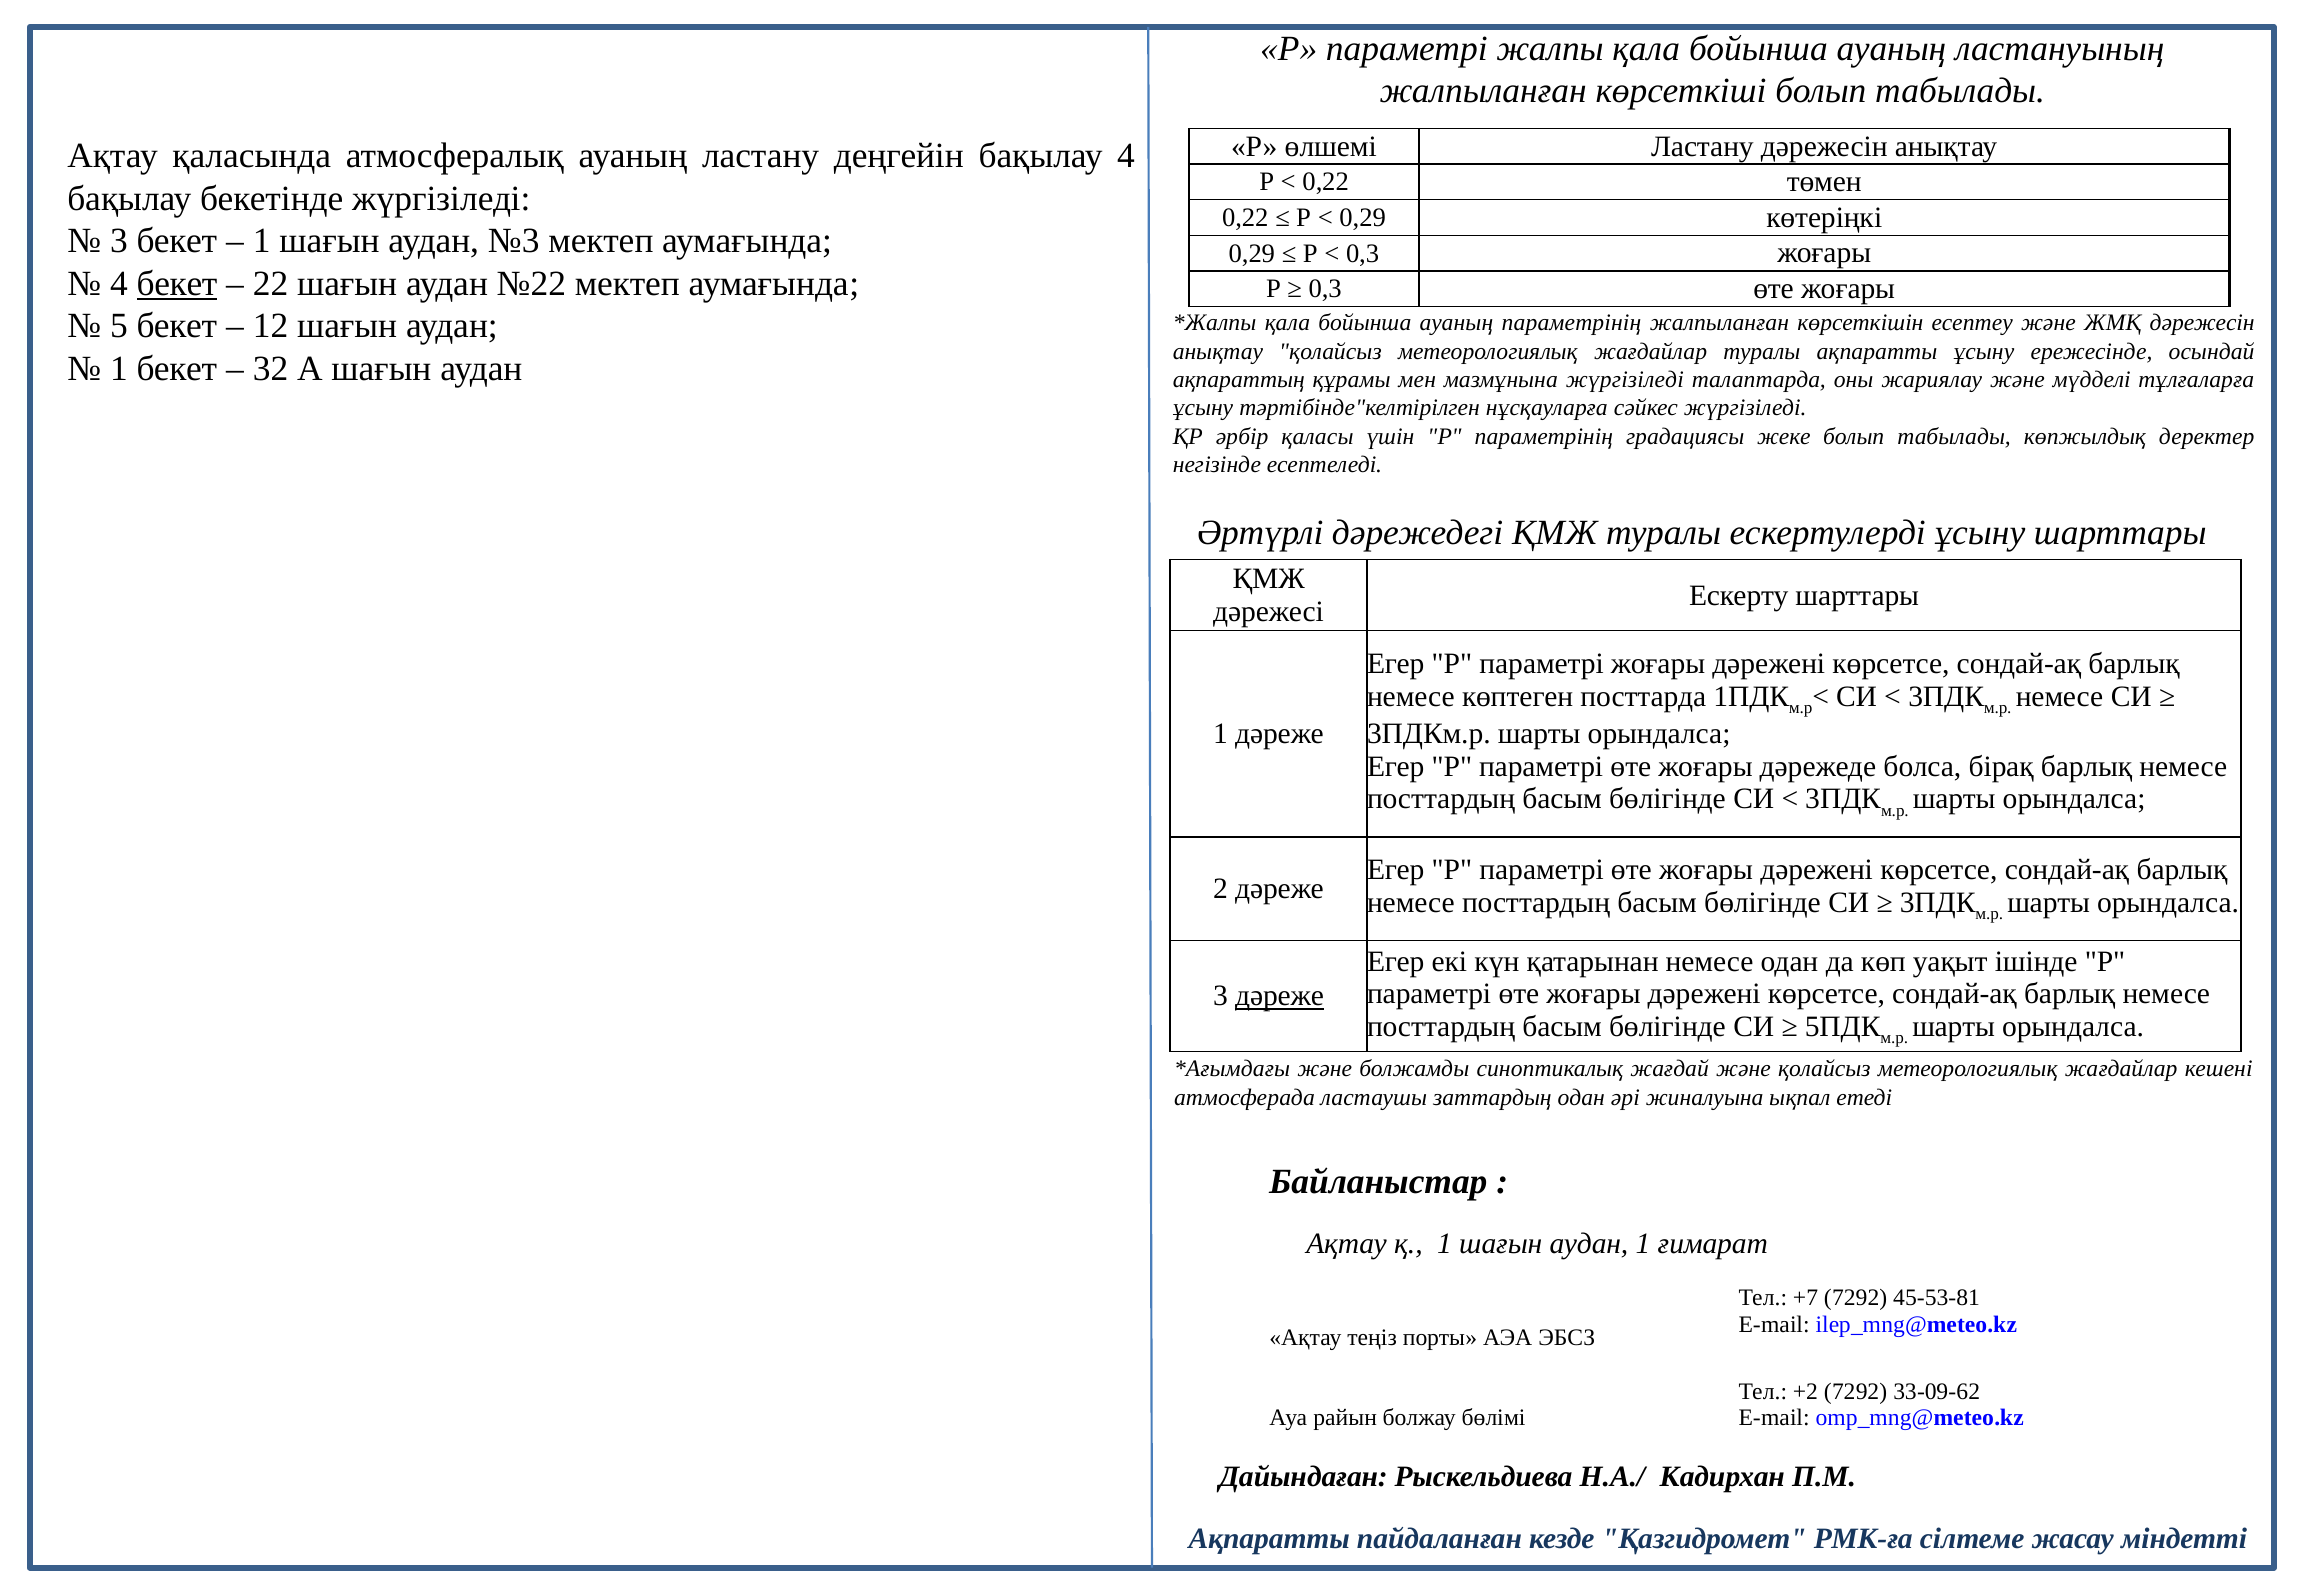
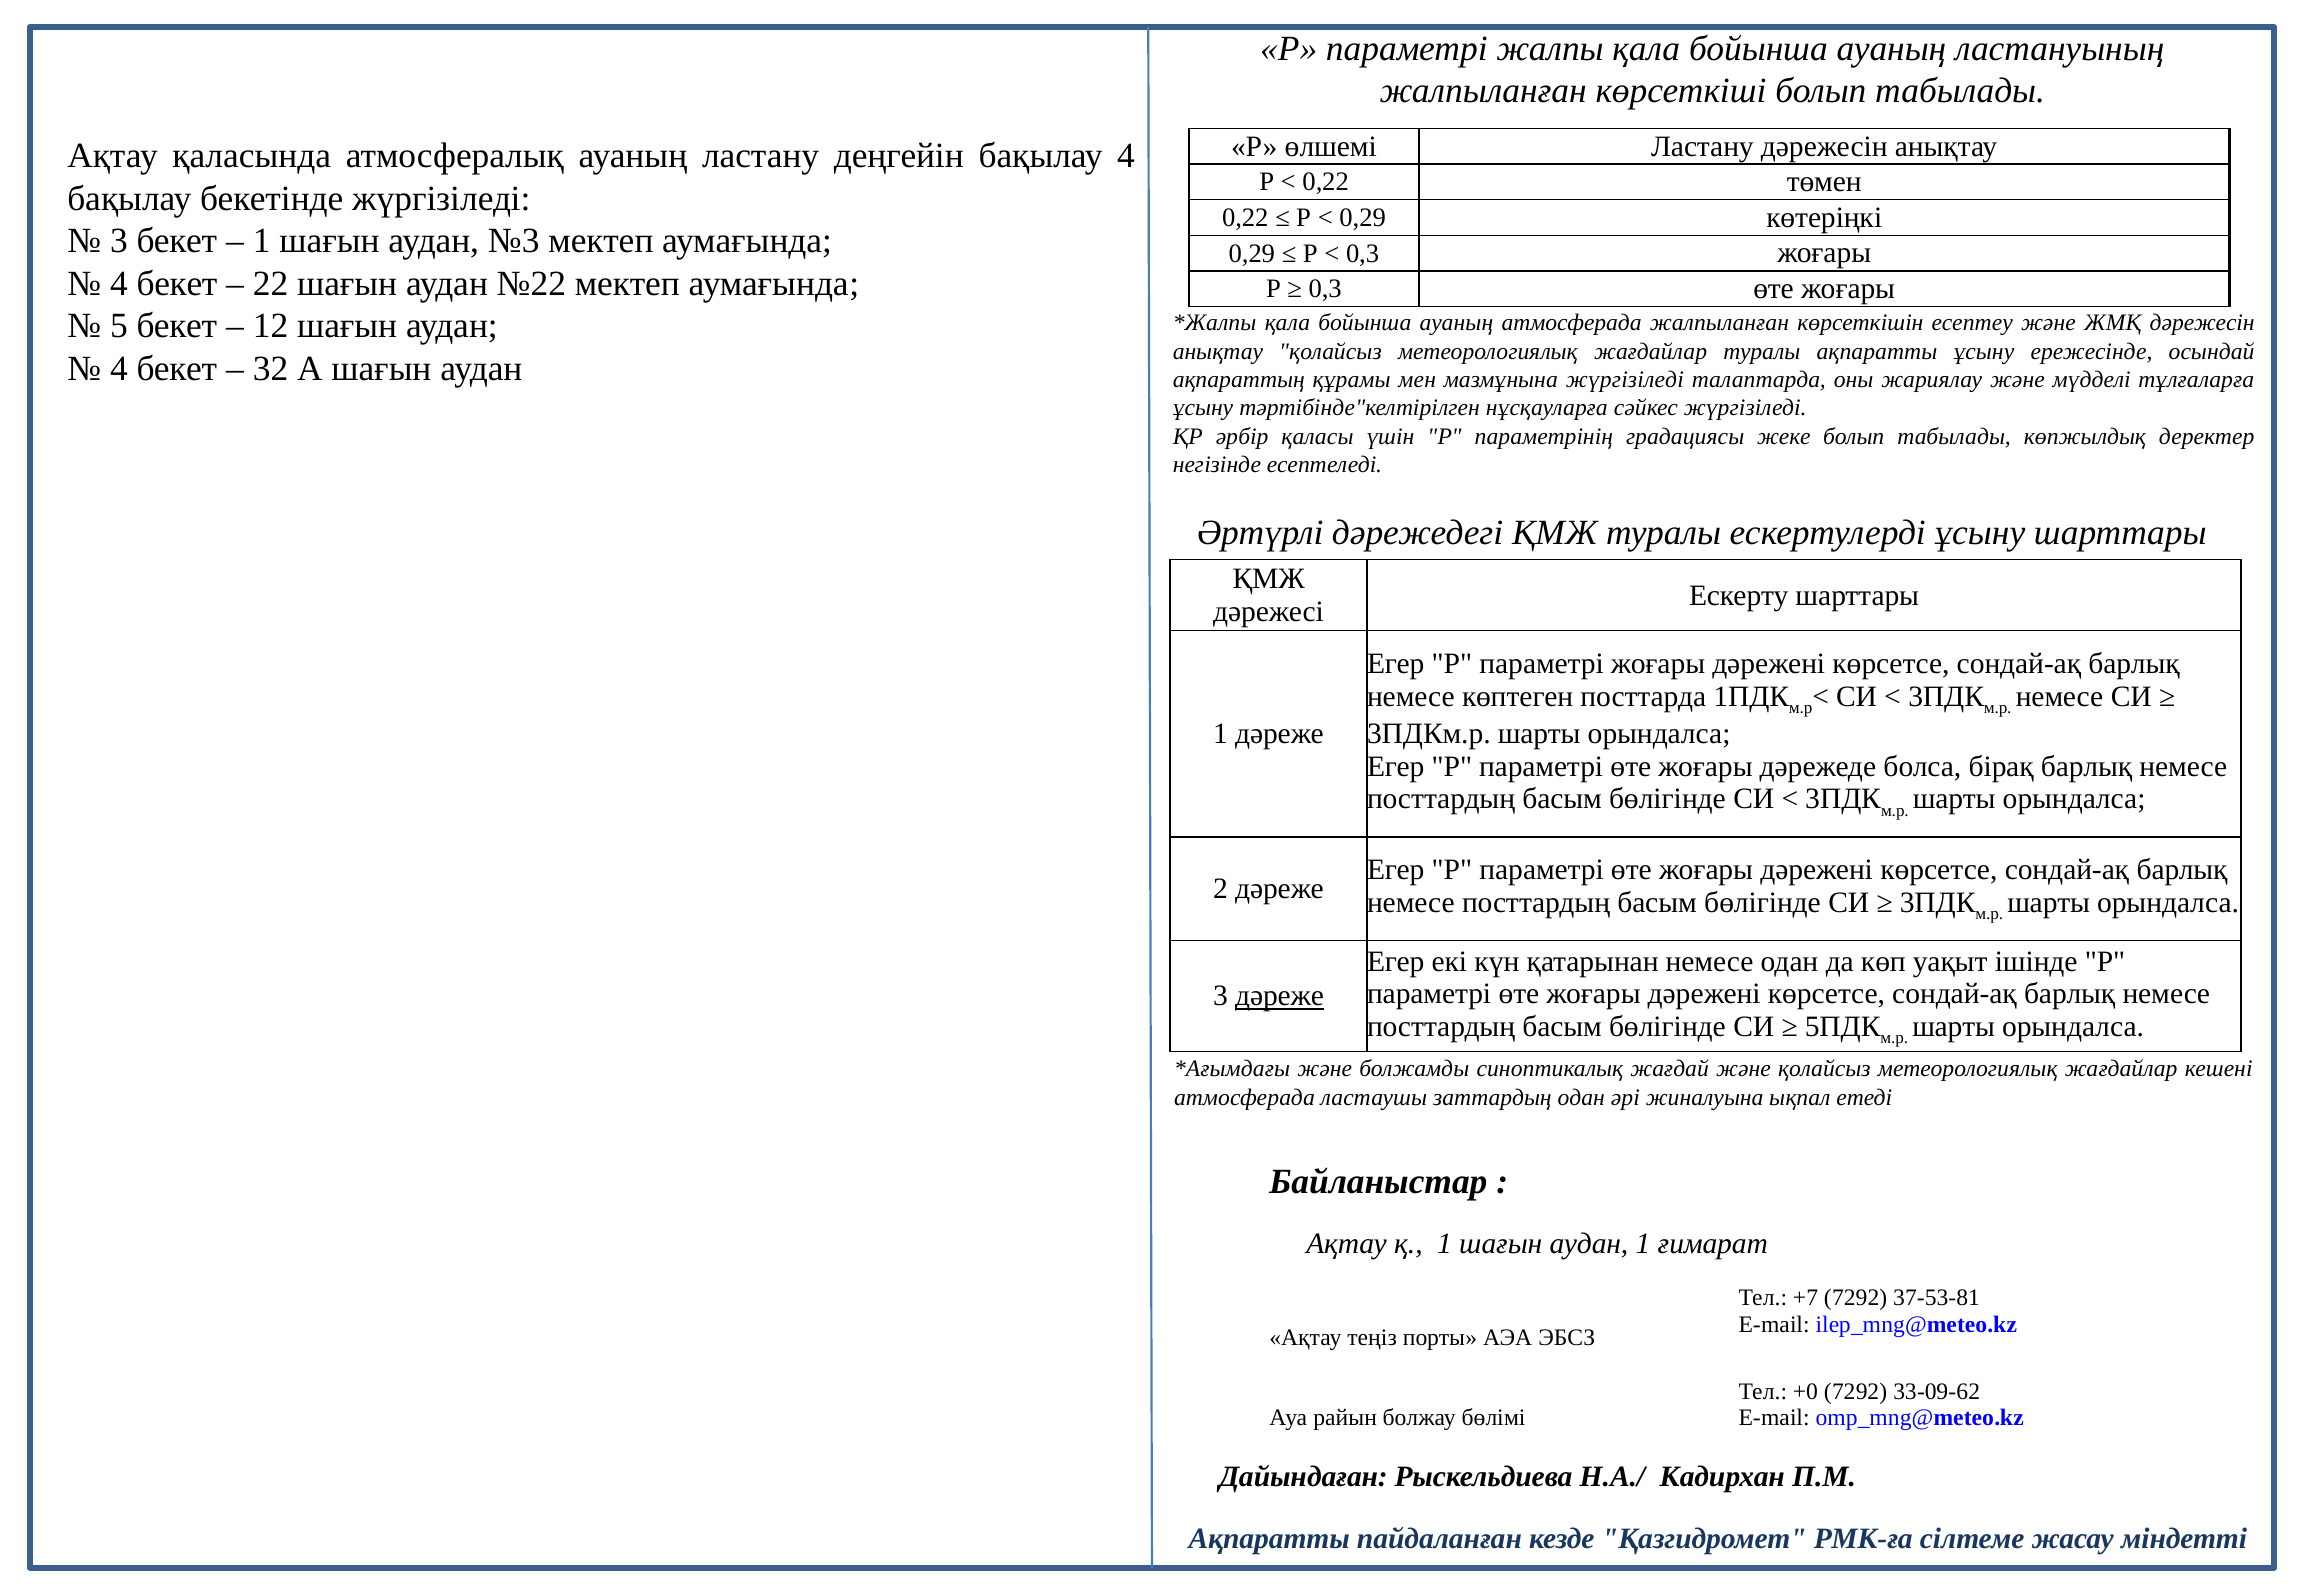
бекет at (177, 284) underline: present -> none
ауаның параметрінің: параметрінің -> атмосферада
1 at (119, 369): 1 -> 4
45-53-81: 45-53-81 -> 37-53-81
+2: +2 -> +0
